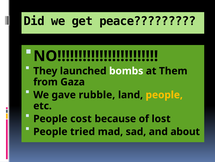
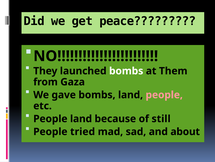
gave rubble: rubble -> bombs
people at (164, 94) colour: yellow -> pink
People cost: cost -> land
lost: lost -> still
